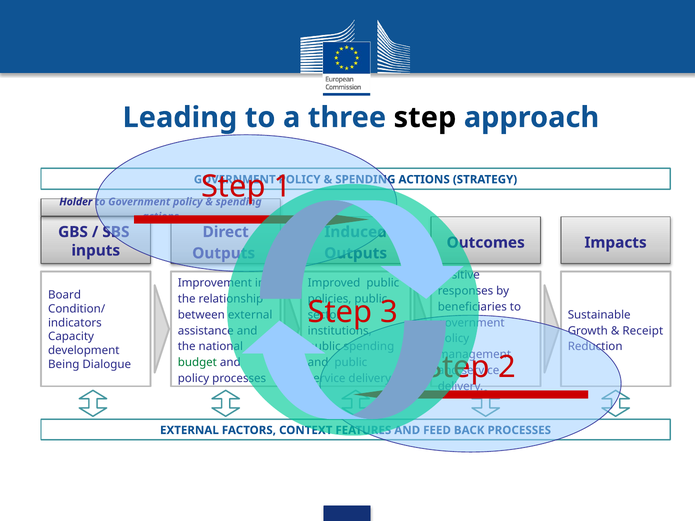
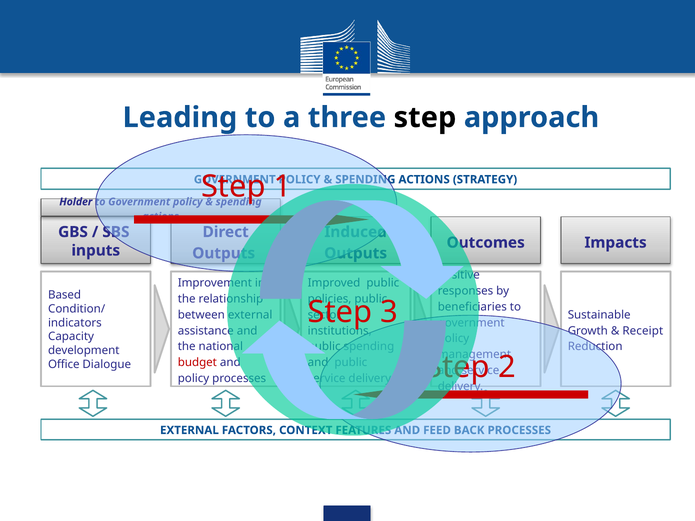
Board: Board -> Based
budget colour: green -> red
Being: Being -> Office
